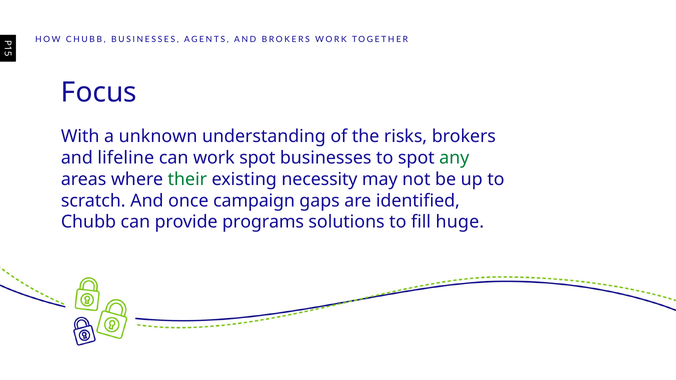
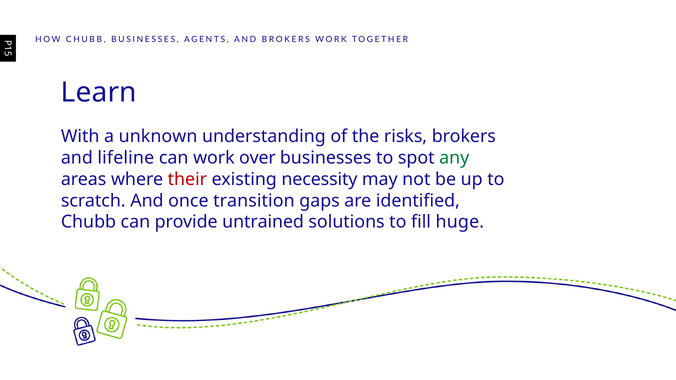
Focus: Focus -> Learn
work spot: spot -> over
their colour: green -> red
campaign: campaign -> transition
programs: programs -> untrained
